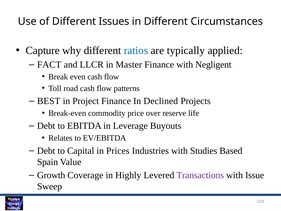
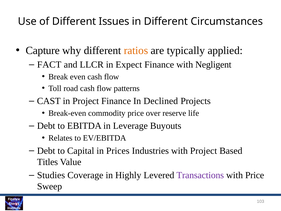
ratios colour: blue -> orange
Master: Master -> Expect
BEST: BEST -> CAST
with Studies: Studies -> Project
Spain: Spain -> Titles
Growth: Growth -> Studies
with Issue: Issue -> Price
